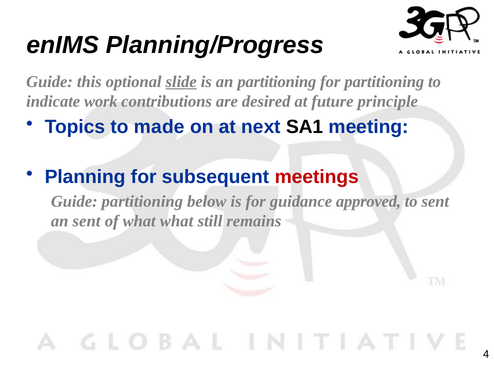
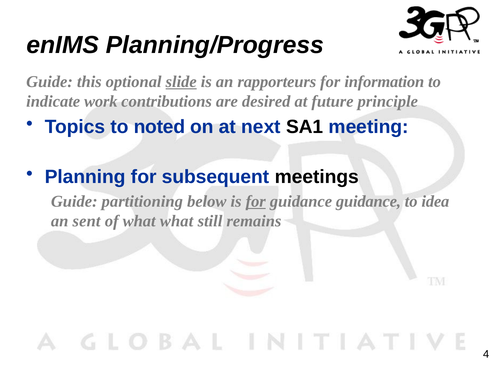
an partitioning: partitioning -> rapporteurs
for partitioning: partitioning -> information
made: made -> noted
meetings colour: red -> black
for at (256, 202) underline: none -> present
guidance approved: approved -> guidance
to sent: sent -> idea
